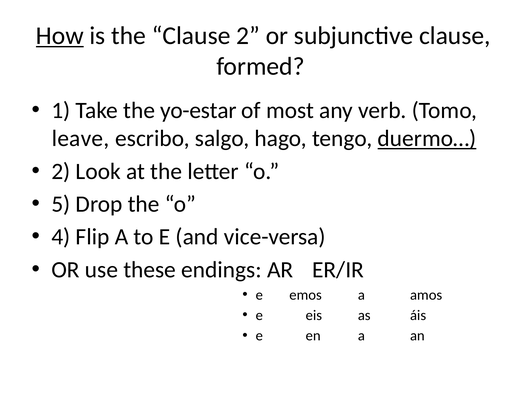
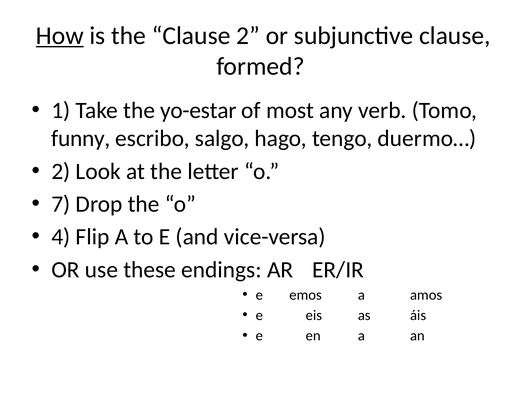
leave: leave -> funny
duermo… underline: present -> none
5: 5 -> 7
